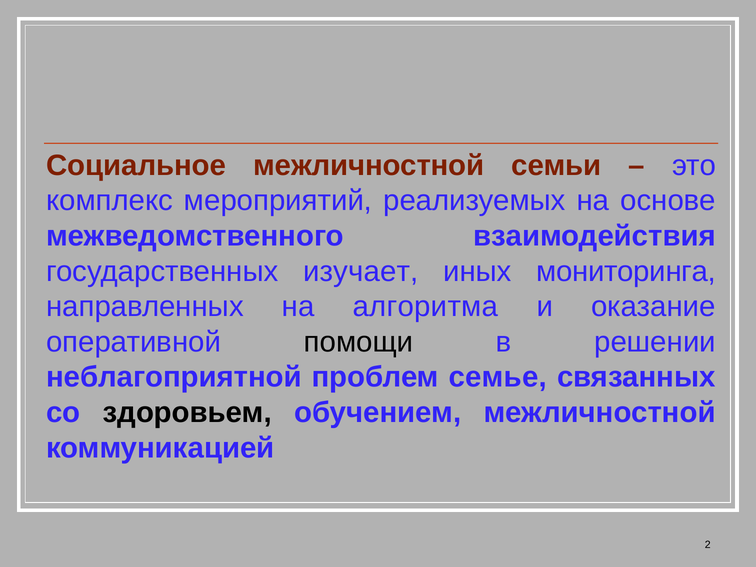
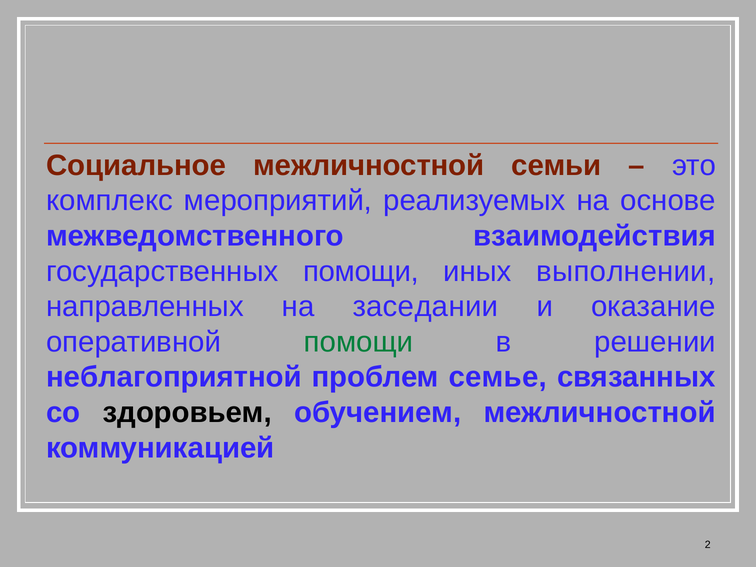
государственных изучает: изучает -> помощи
мониторинга: мониторинга -> выполнении
алгоритма: алгоритма -> заседании
помощи at (358, 342) colour: black -> green
